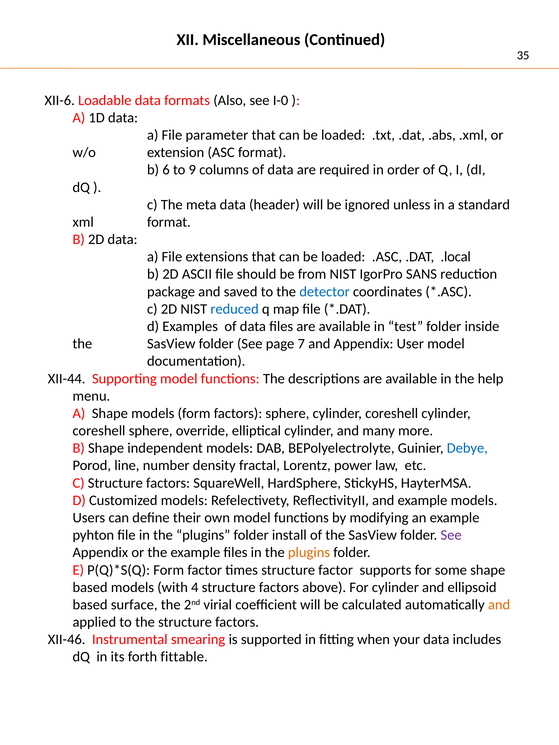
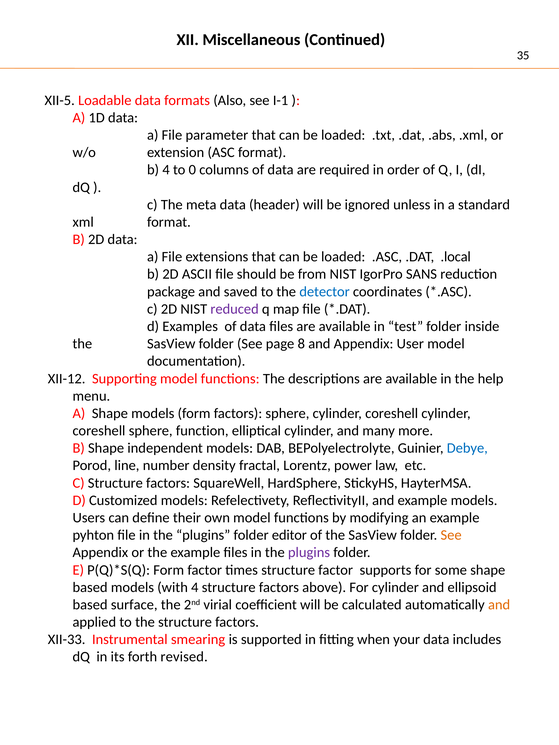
XII-6: XII-6 -> XII-5
I-0: I-0 -> I-1
b 6: 6 -> 4
9: 9 -> 0
reduced colour: blue -> purple
7: 7 -> 8
XII-44: XII-44 -> XII-12
override: override -> function
install: install -> editor
See at (451, 535) colour: purple -> orange
plugins at (309, 553) colour: orange -> purple
XII-46: XII-46 -> XII-33
fittable: fittable -> revised
